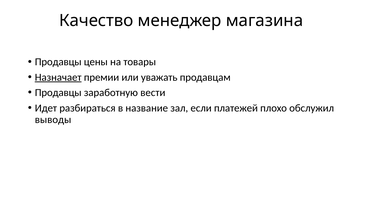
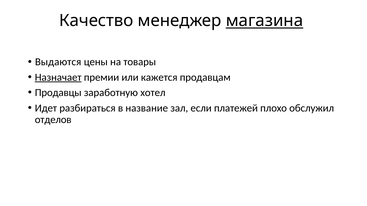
магазина underline: none -> present
Продавцы at (58, 62): Продавцы -> Выдаются
уважать: уважать -> кажется
вести: вести -> хотел
выводы: выводы -> отделов
